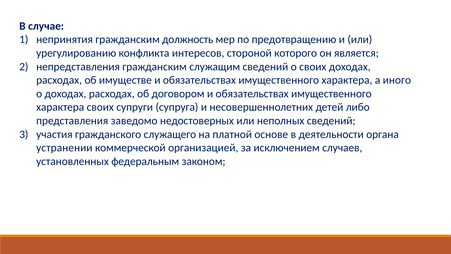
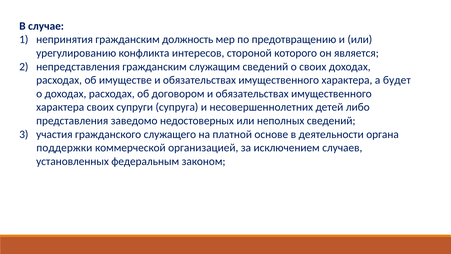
иного: иного -> будет
устранении: устранении -> поддержки
